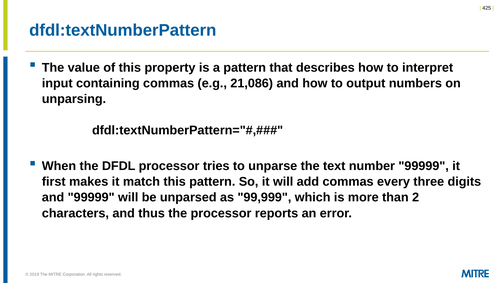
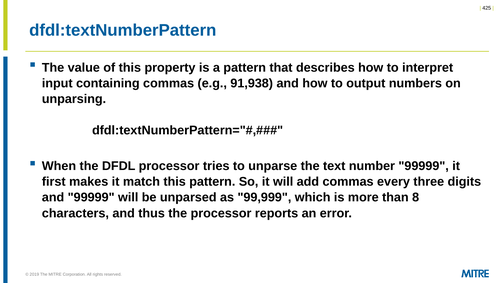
21,086: 21,086 -> 91,938
2: 2 -> 8
